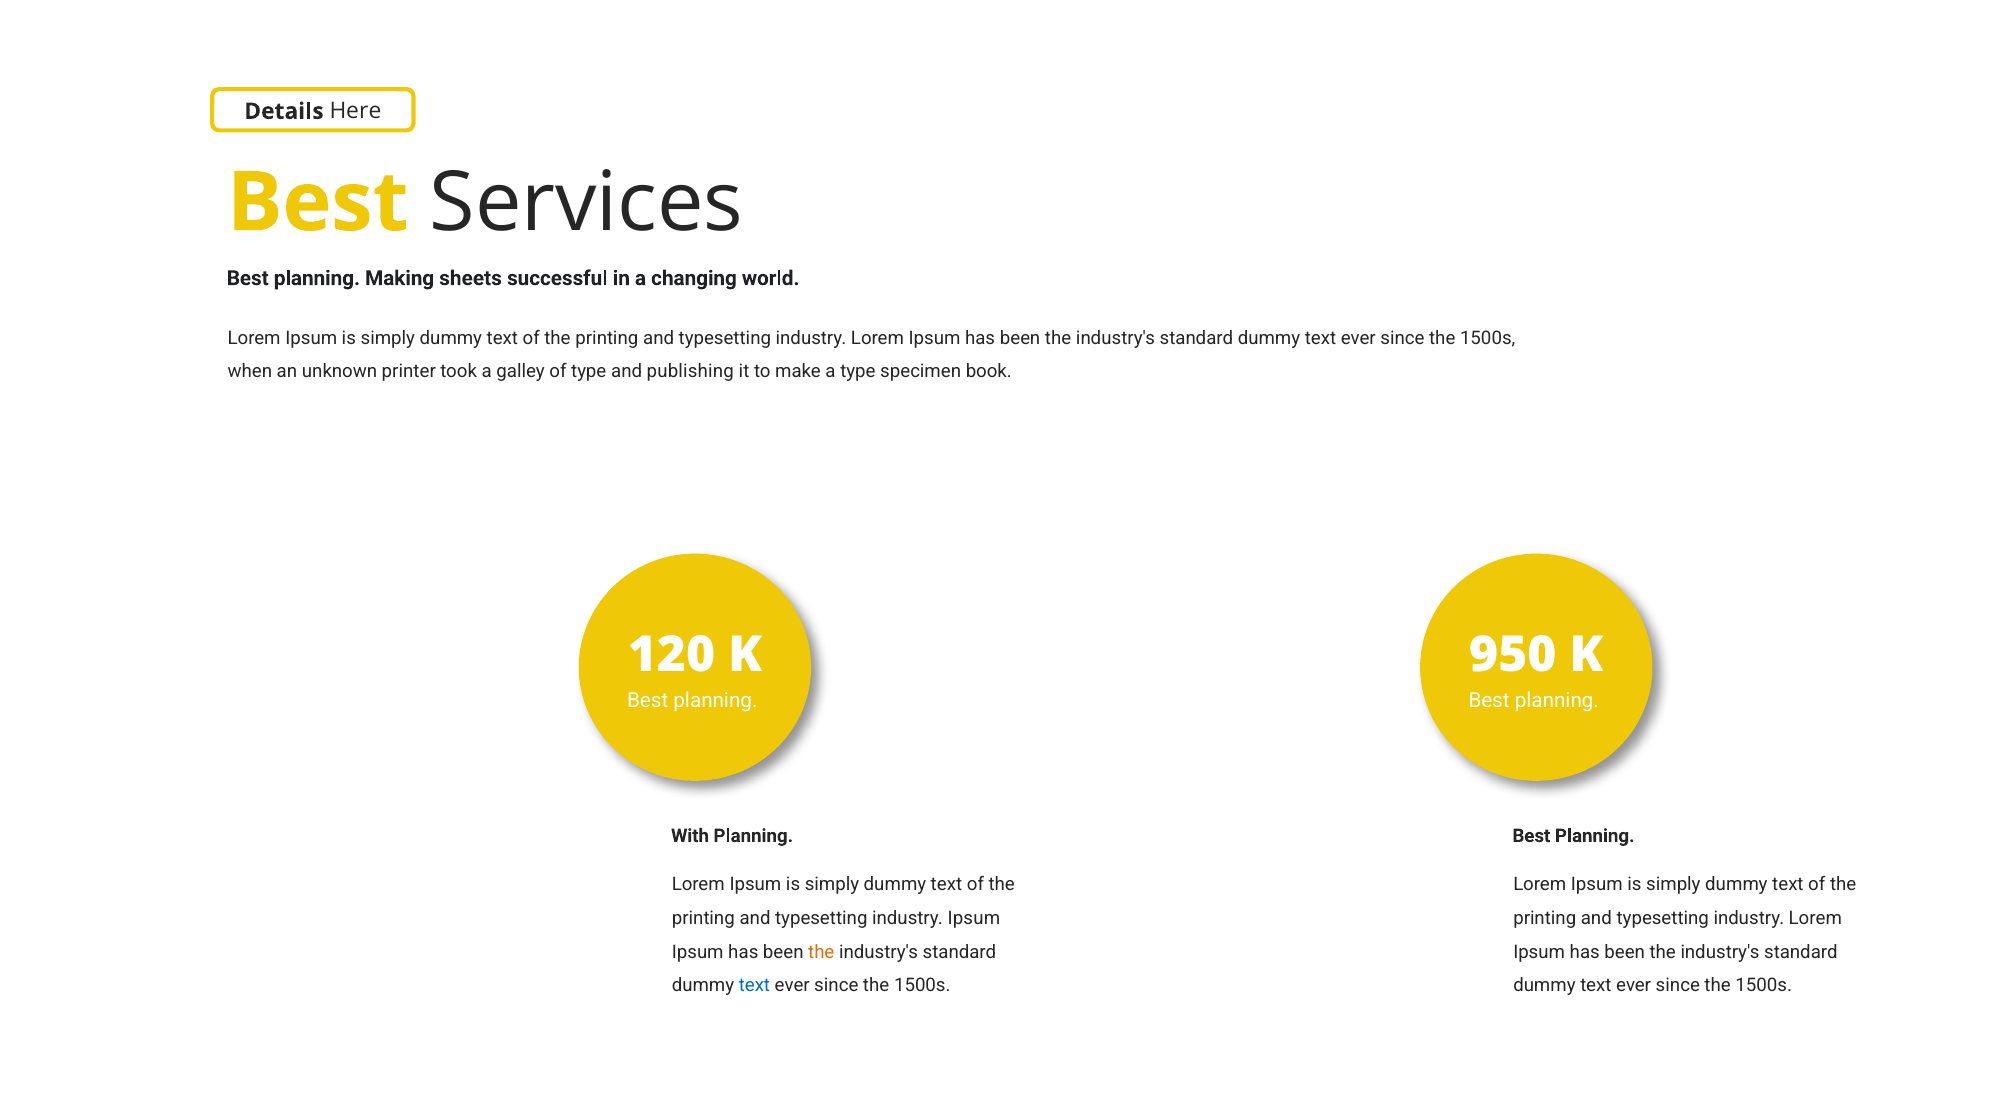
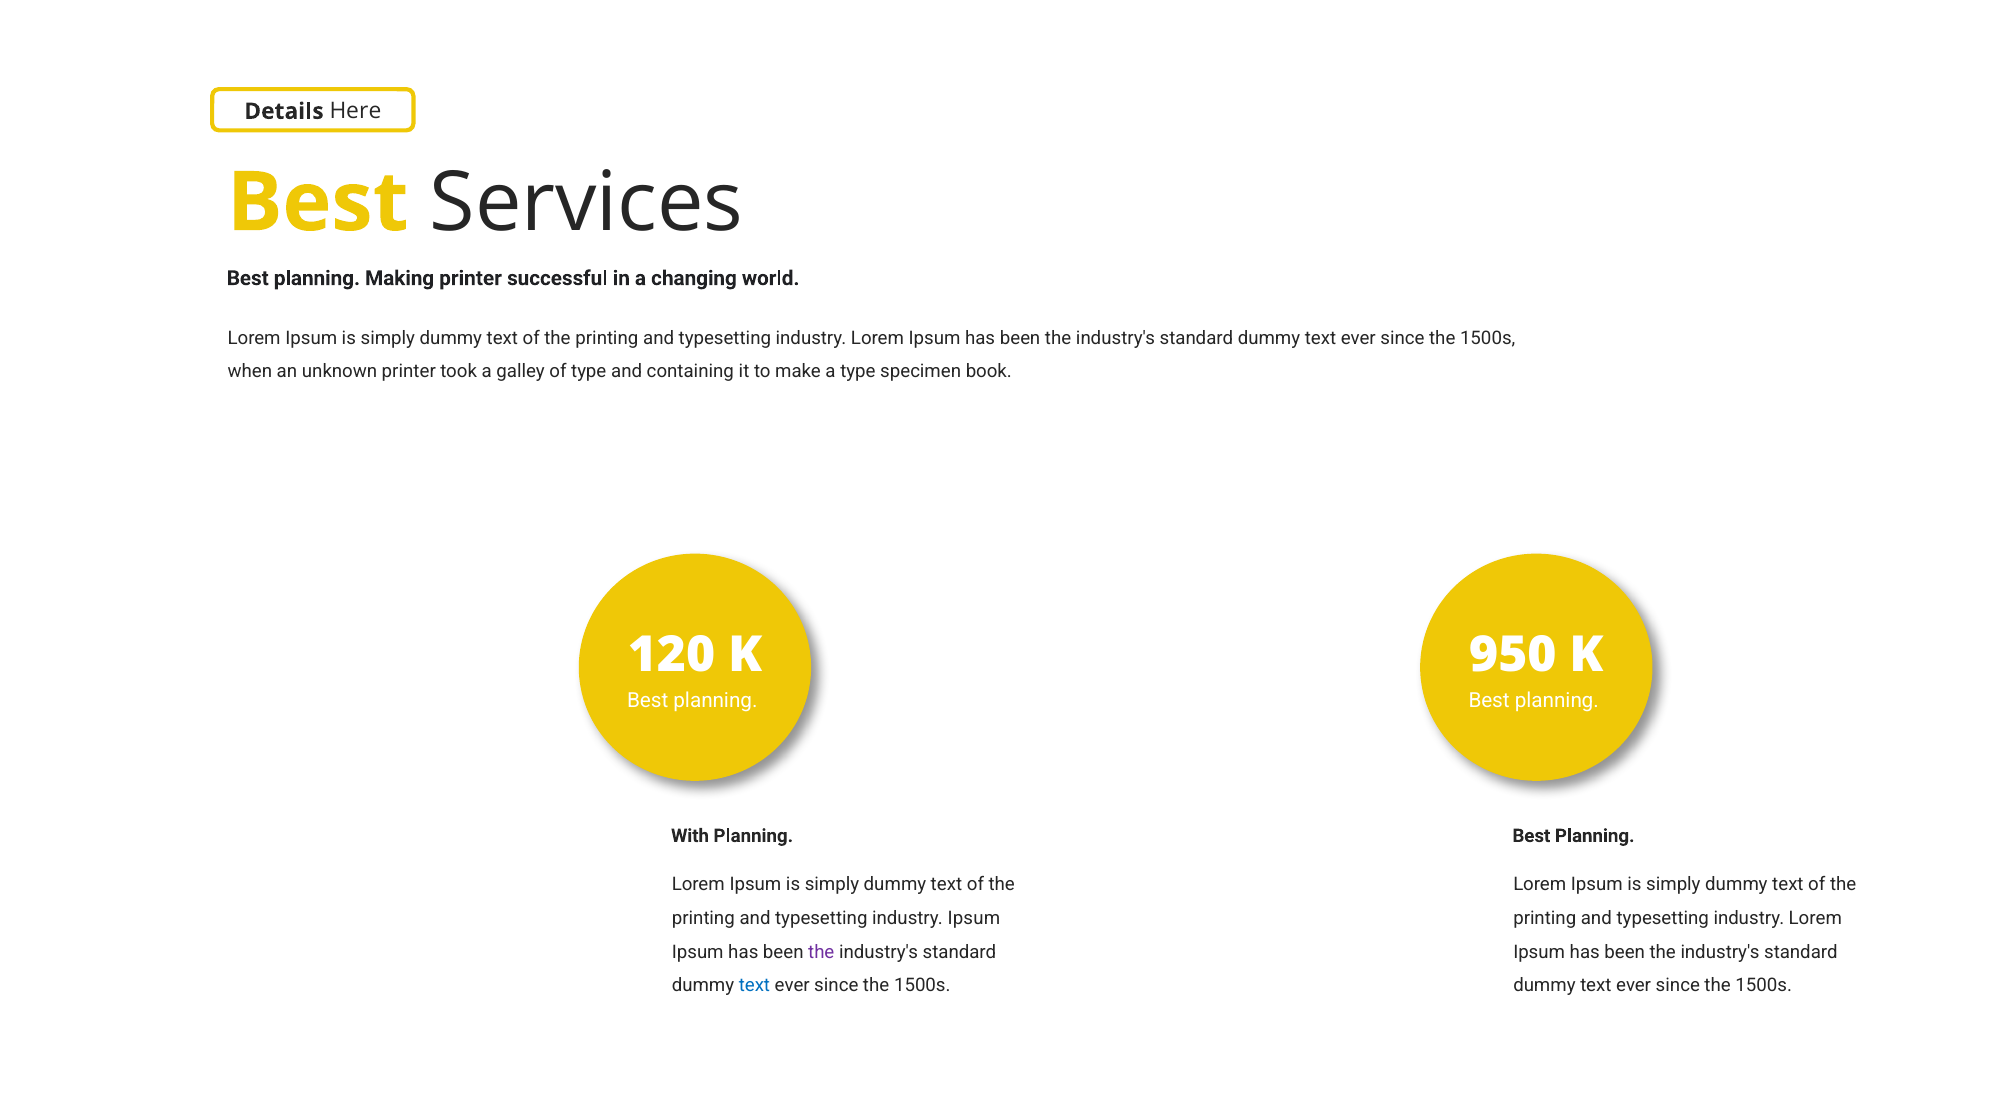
Making sheets: sheets -> printer
publishing: publishing -> containing
the at (821, 952) colour: orange -> purple
